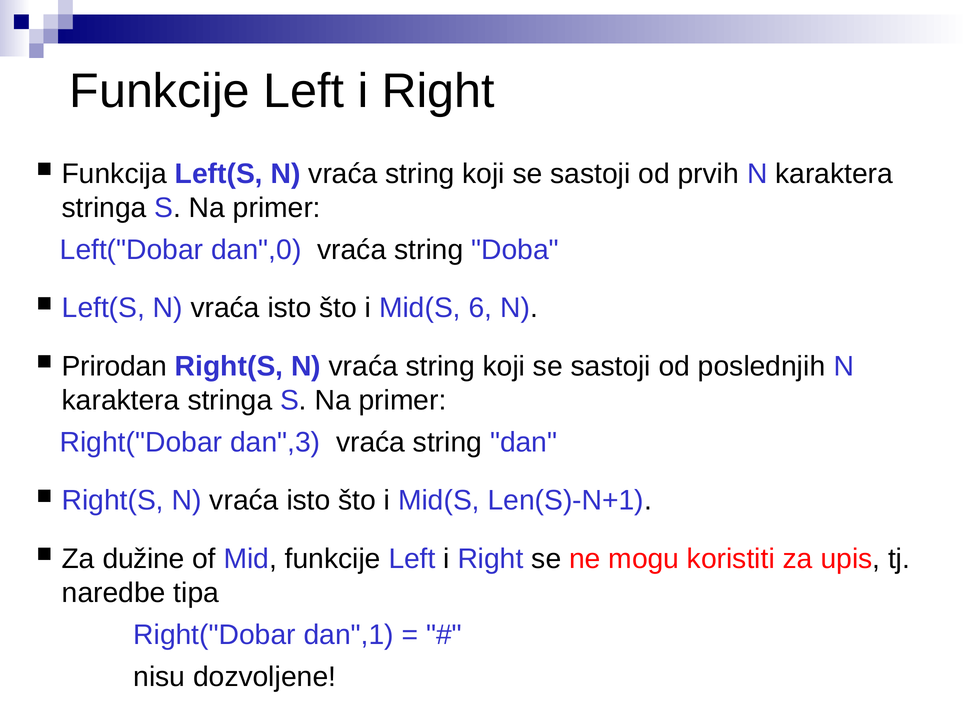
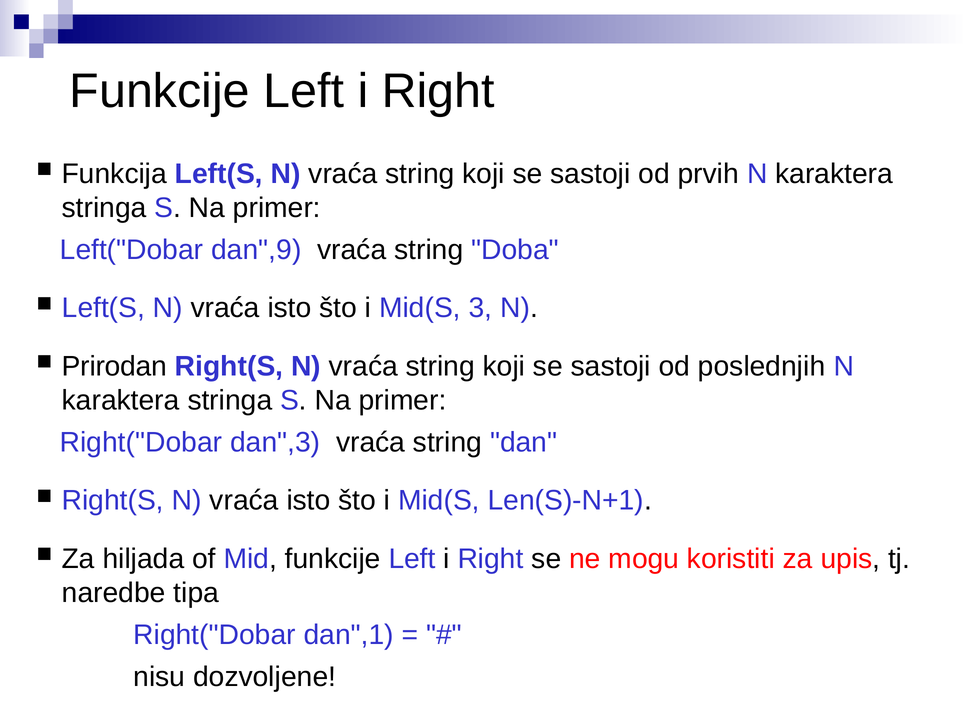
dan",0: dan",0 -> dan",9
6: 6 -> 3
dužine: dužine -> hiljada
